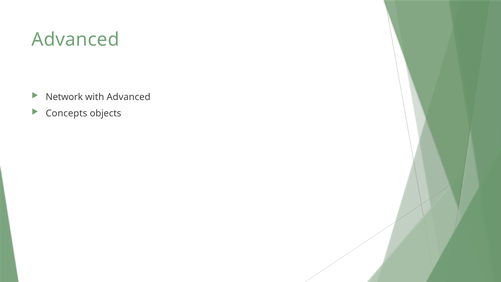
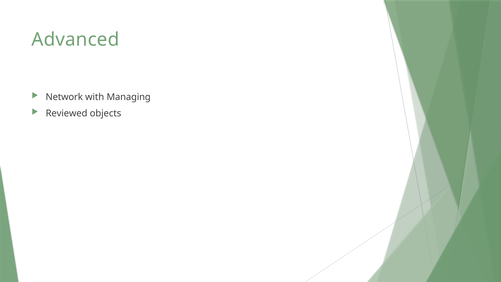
with Advanced: Advanced -> Managing
Concepts: Concepts -> Reviewed
